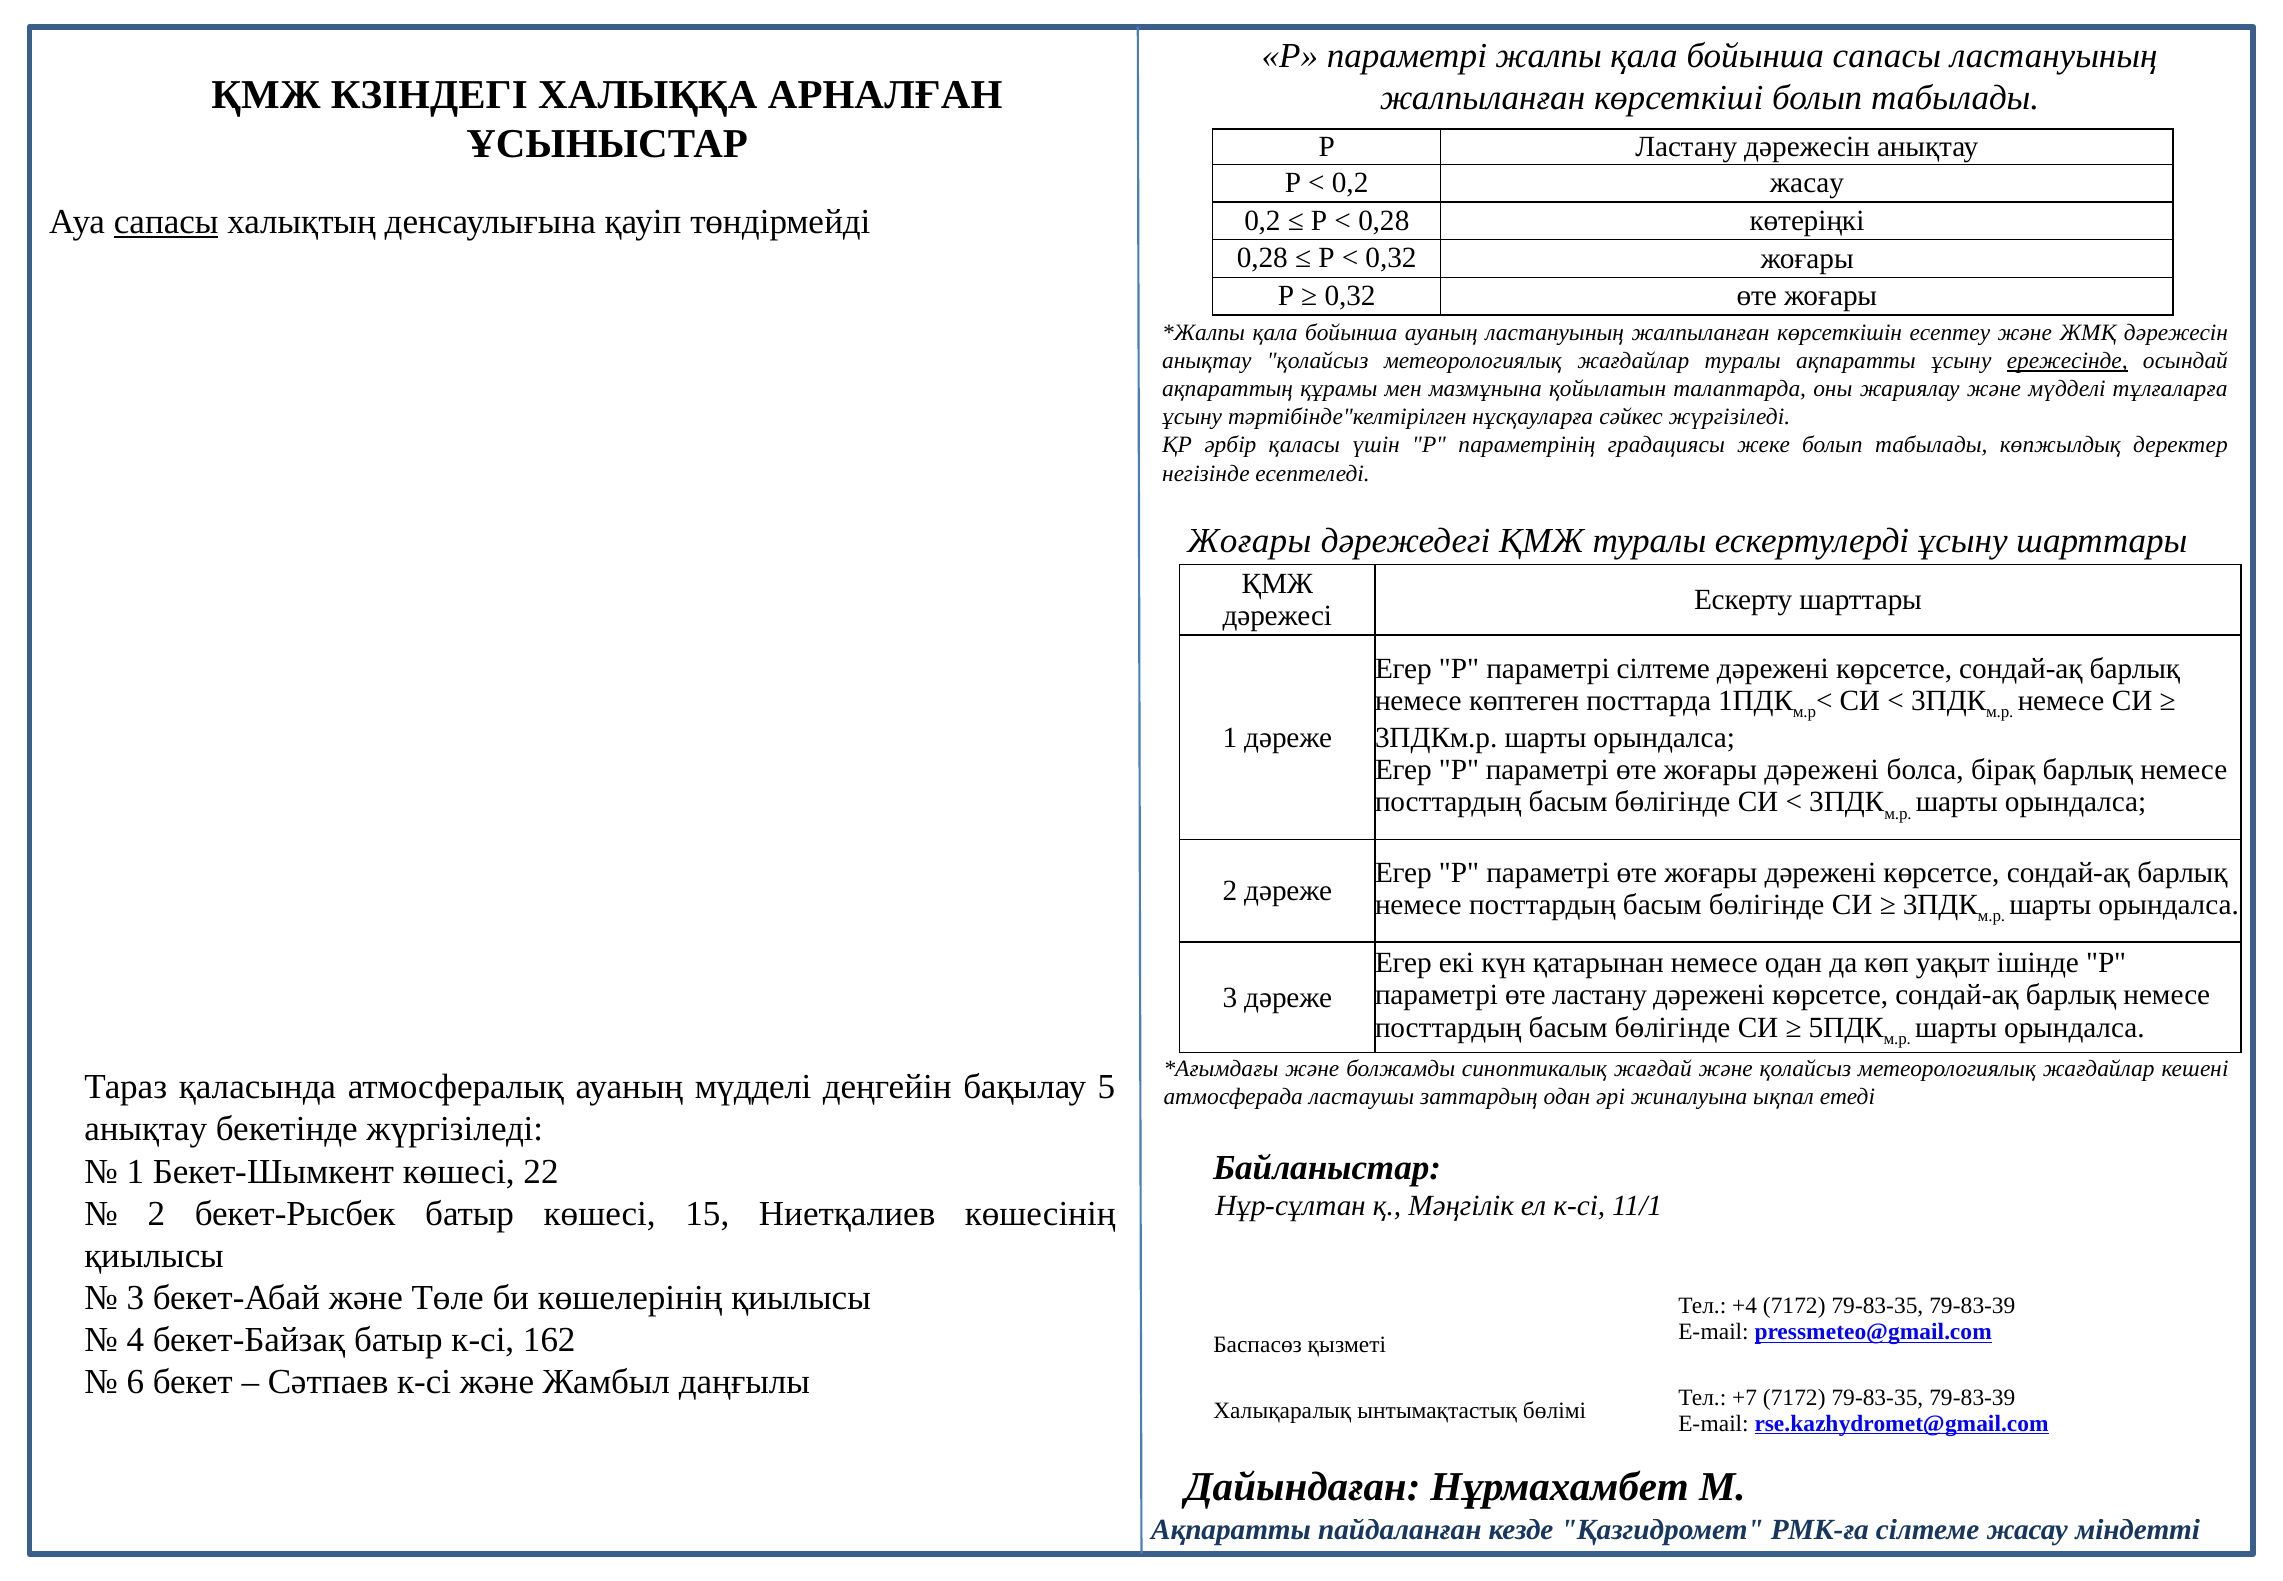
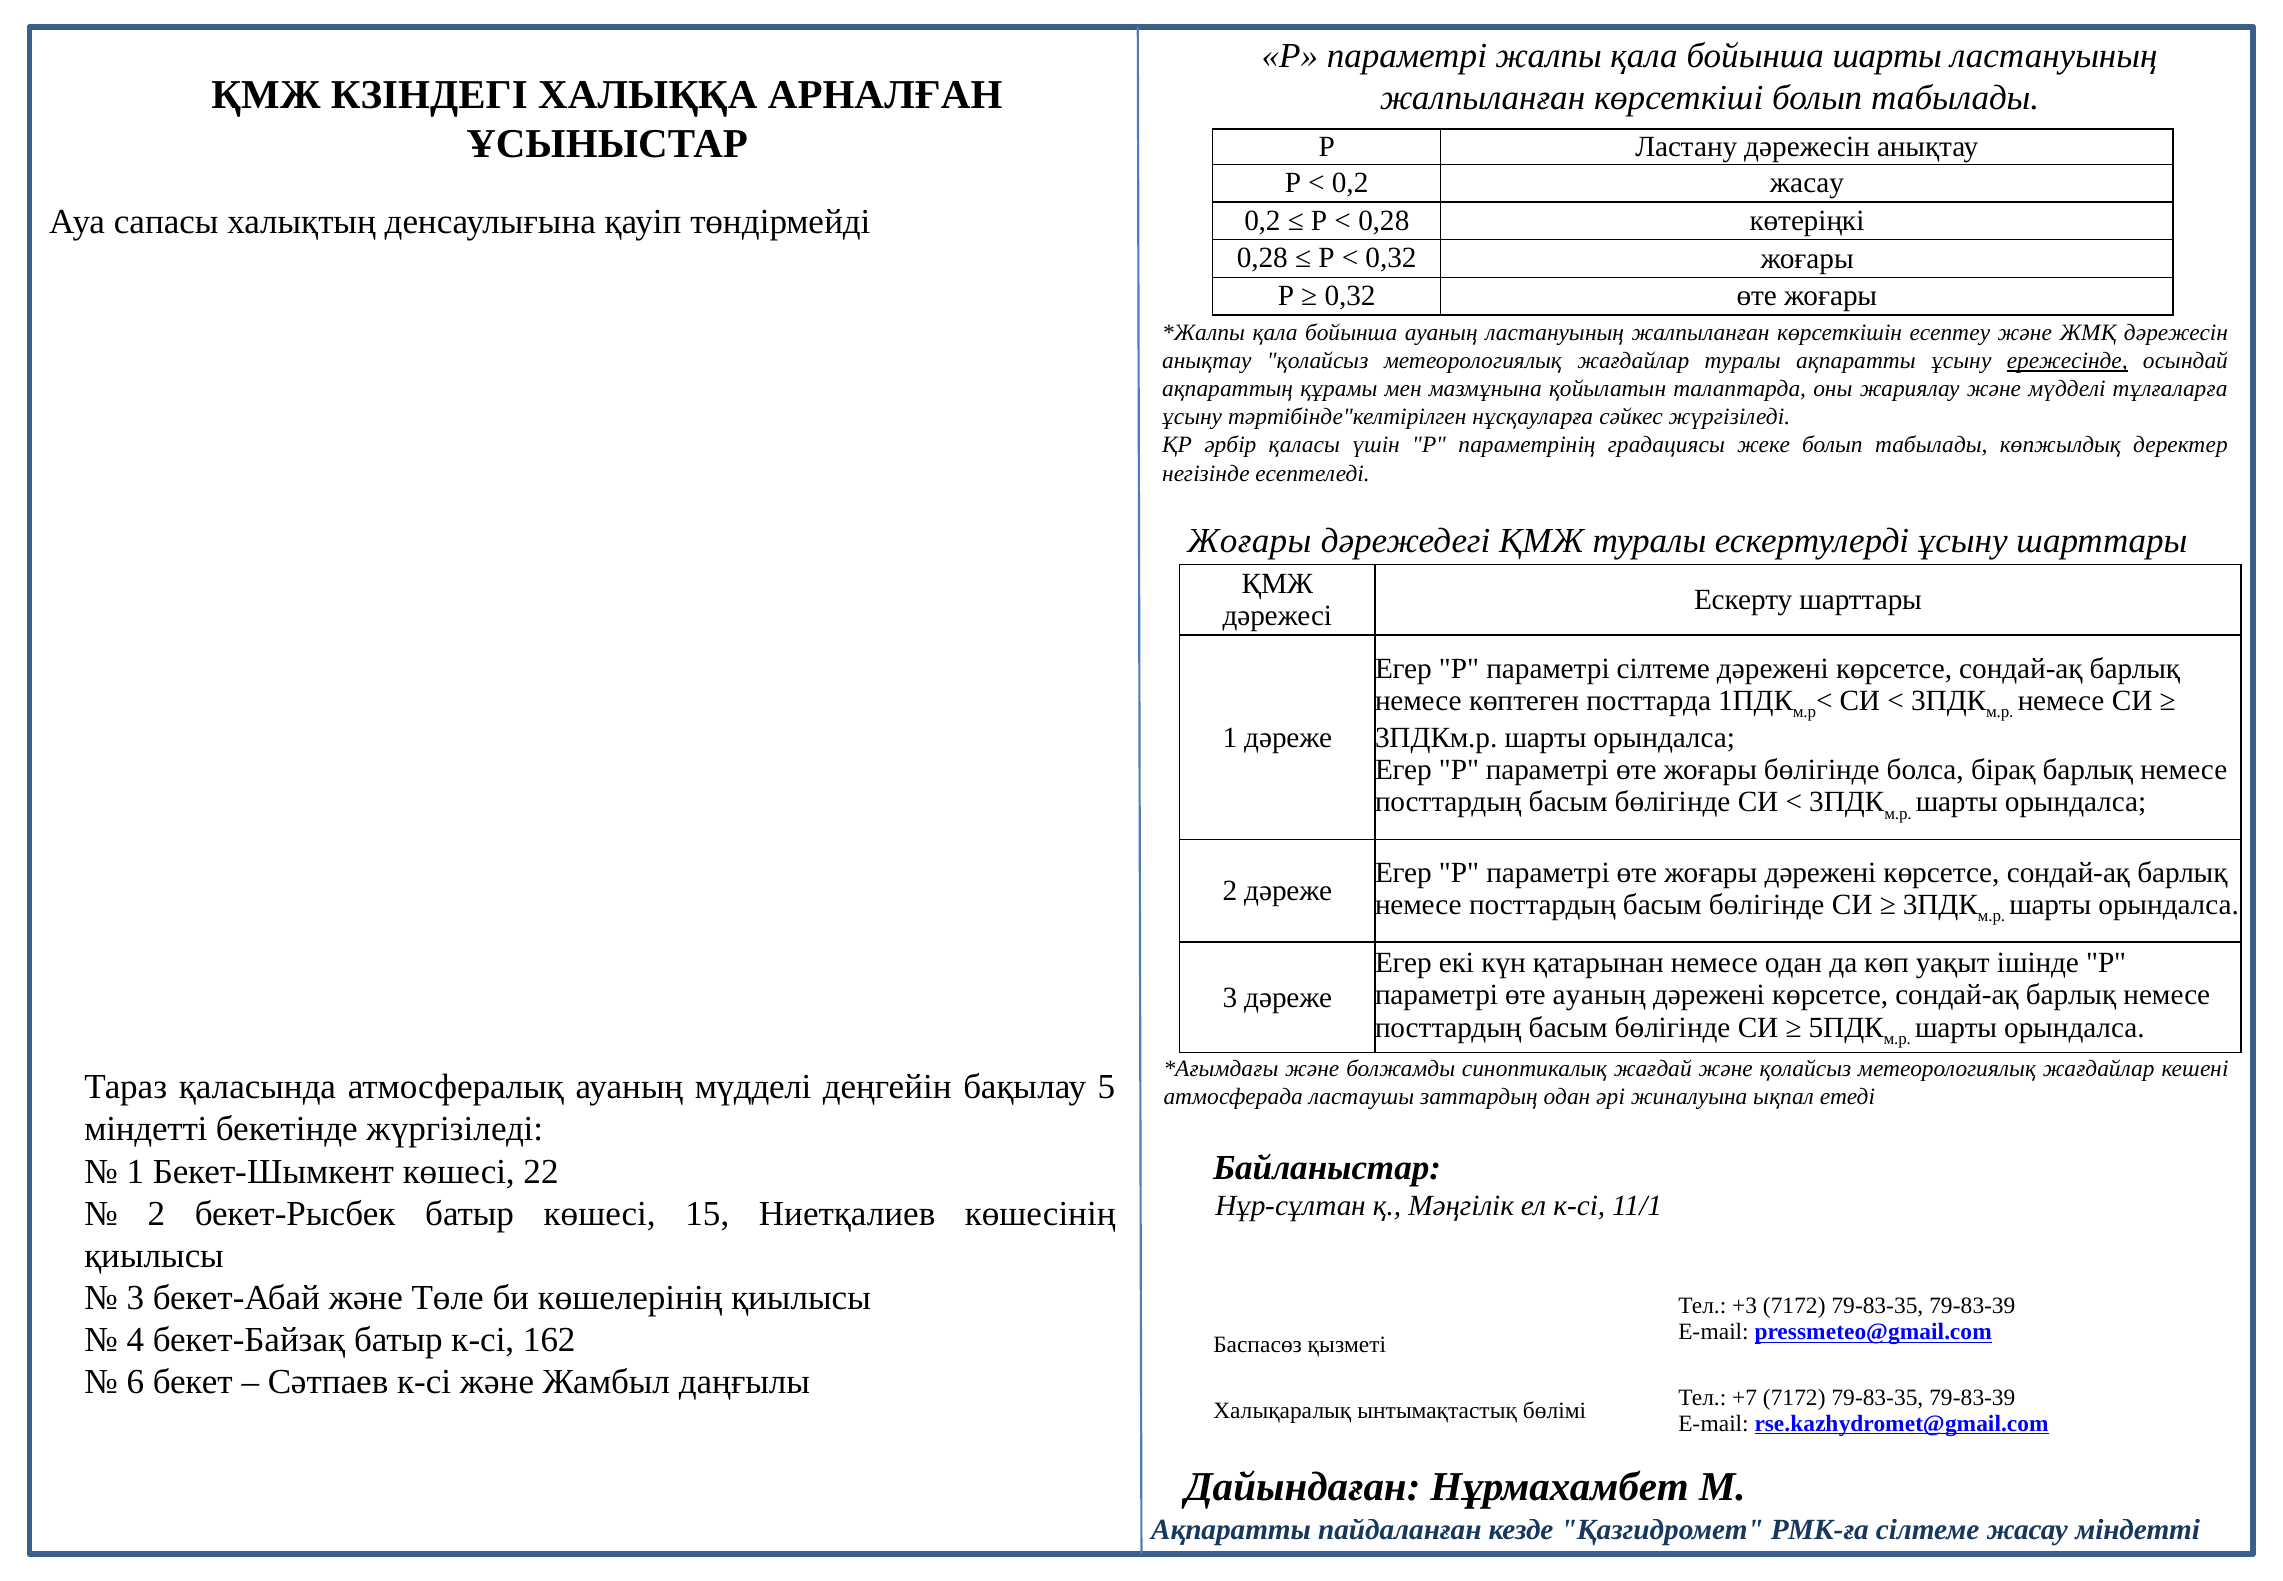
бойынша сапасы: сапасы -> шарты
сапасы at (166, 221) underline: present -> none
дәрежені at (1822, 770): дәрежені -> бөлігінде
өте ластану: ластану -> ауаның
анықтау at (146, 1129): анықтау -> міндетті
+4: +4 -> +3
